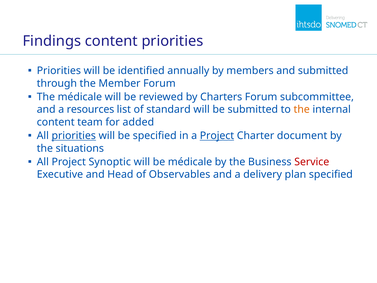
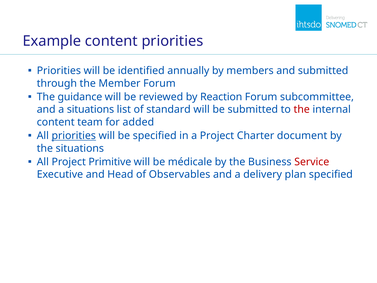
Findings: Findings -> Example
The médicale: médicale -> guidance
Charters: Charters -> Reaction
a resources: resources -> situations
the at (302, 109) colour: orange -> red
Project at (217, 136) underline: present -> none
Synoptic: Synoptic -> Primitive
